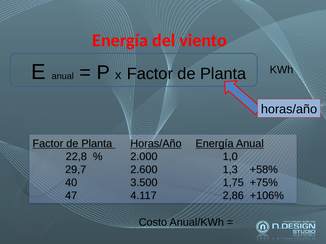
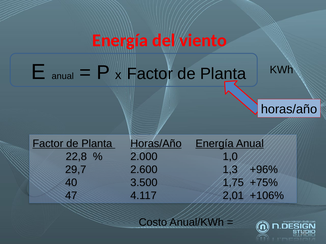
+58%: +58% -> +96%
2,86: 2,86 -> 2,01
